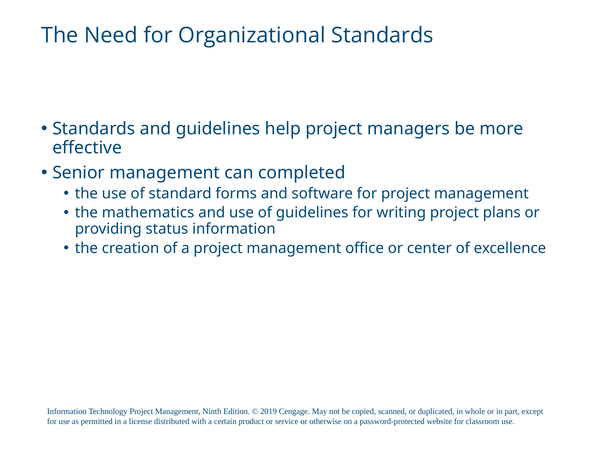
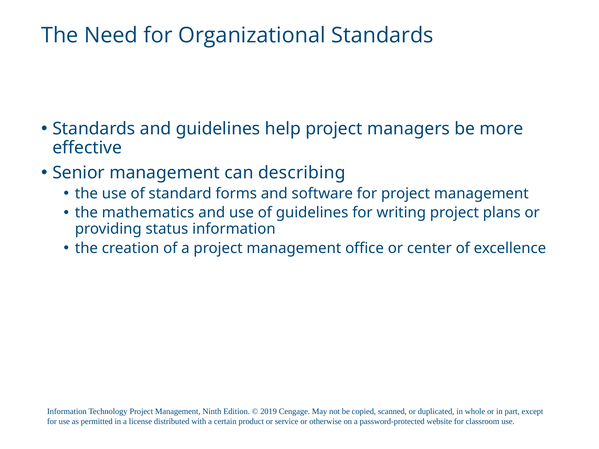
completed: completed -> describing
